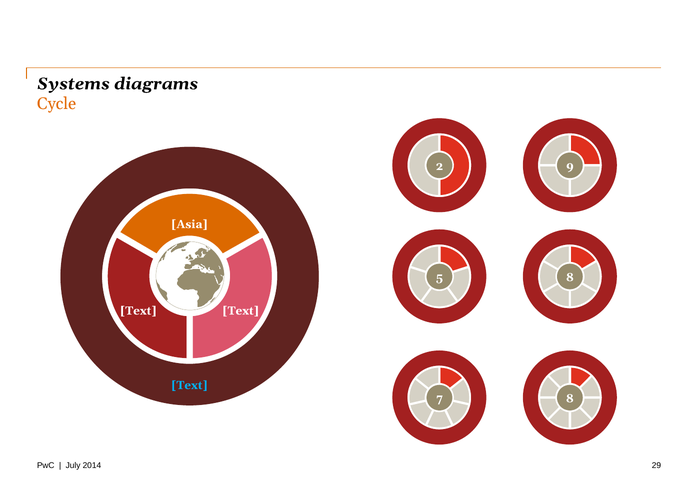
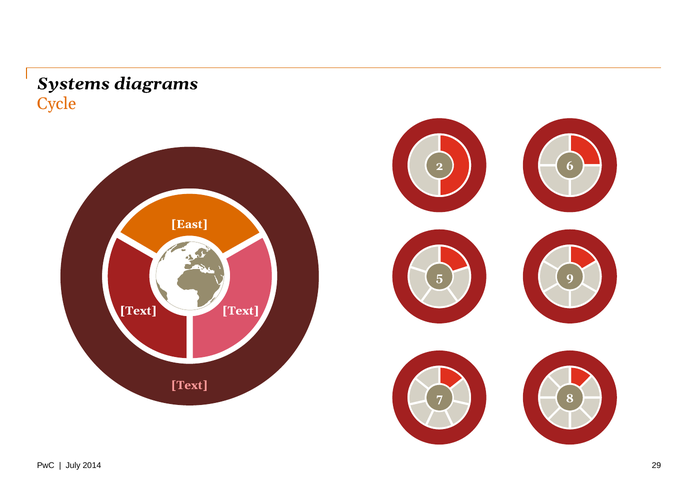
9: 9 -> 6
Asia: Asia -> East
5 8: 8 -> 9
Text at (189, 385) colour: light blue -> pink
